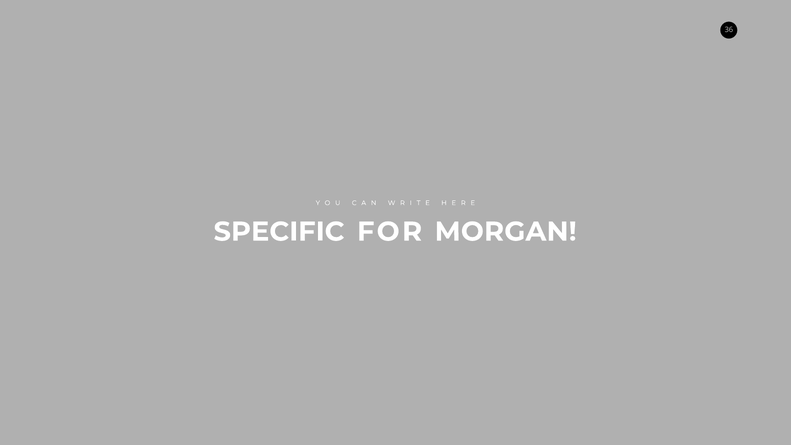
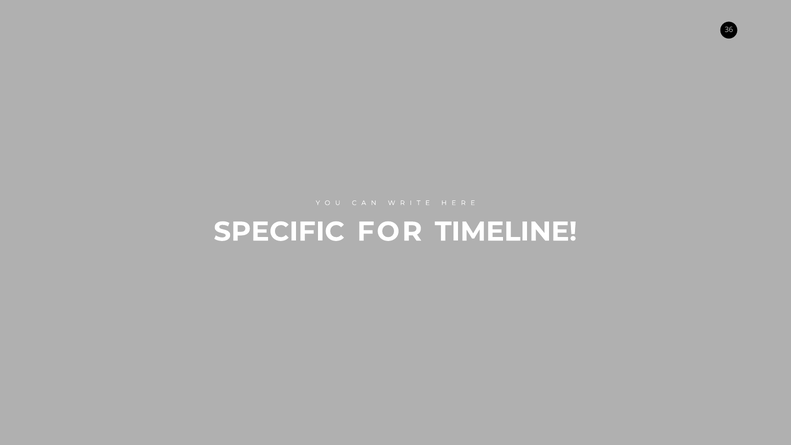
MORGAN: MORGAN -> TIMELINE
